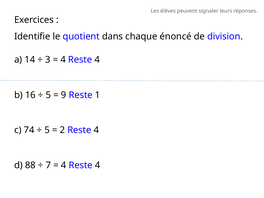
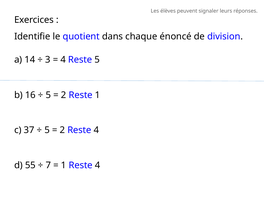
4 at (97, 60): 4 -> 5
9 at (64, 95): 9 -> 2
74: 74 -> 37
88: 88 -> 55
4 at (64, 165): 4 -> 1
